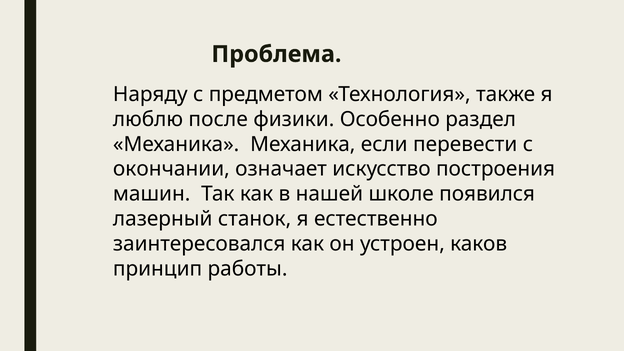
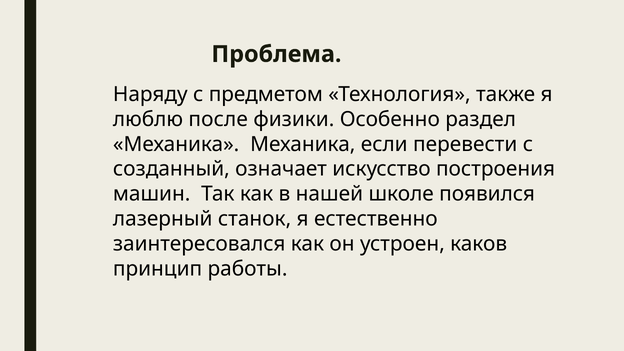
окончании: окончании -> созданный
